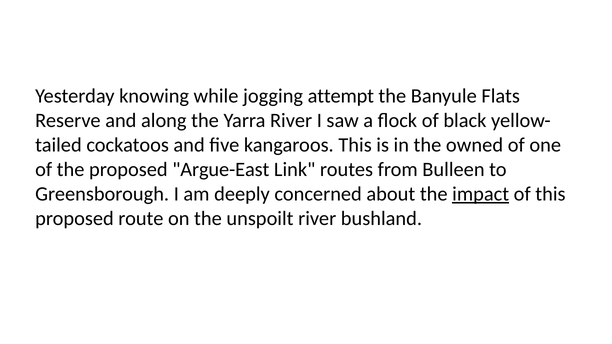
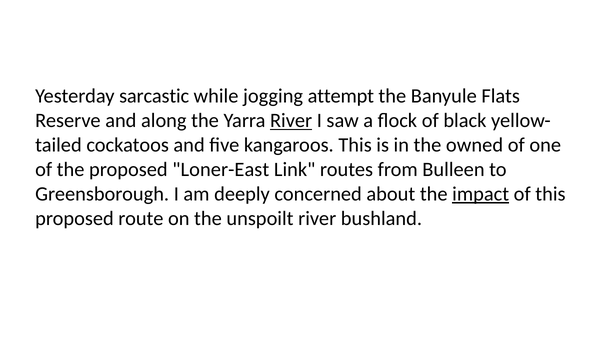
knowing: knowing -> sarcastic
River at (291, 121) underline: none -> present
Argue-East: Argue-East -> Loner-East
